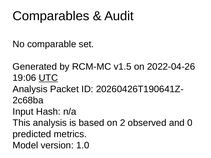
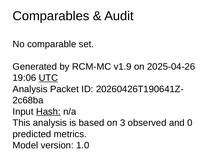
v1.5: v1.5 -> v1.9
2022-04-26: 2022-04-26 -> 2025-04-26
Hash underline: none -> present
2: 2 -> 3
